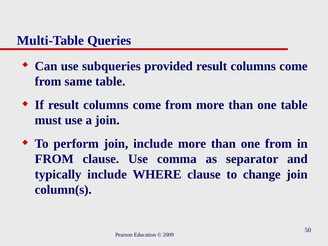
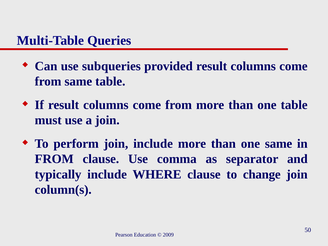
one from: from -> same
